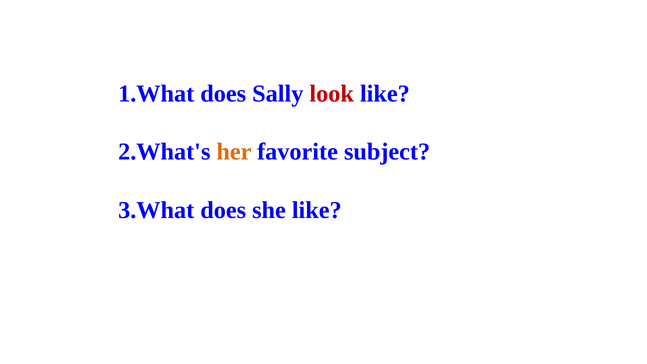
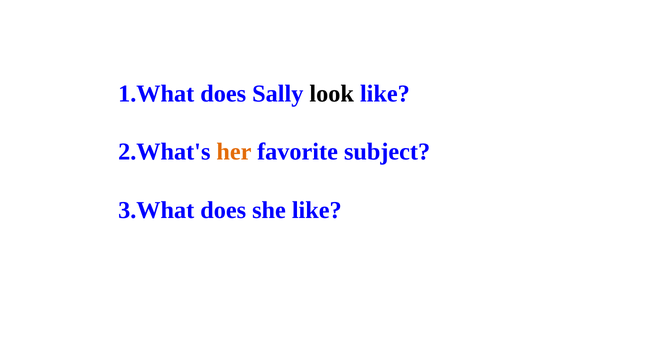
look colour: red -> black
